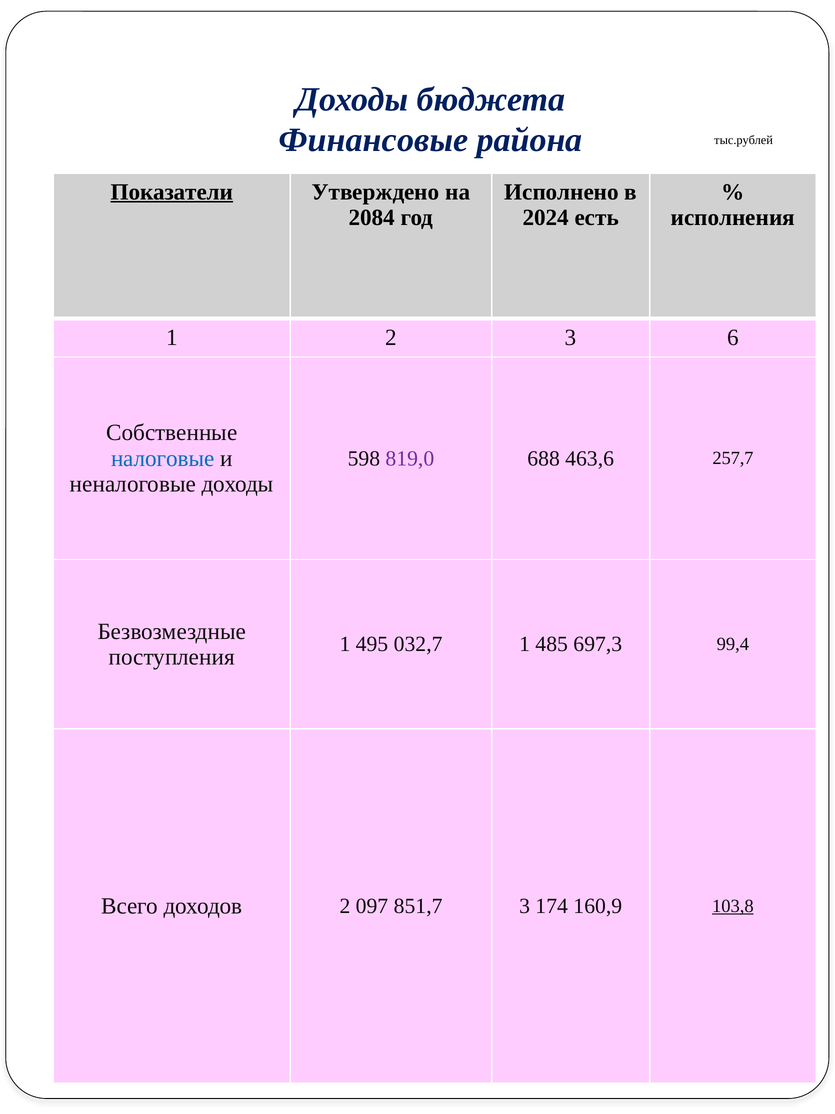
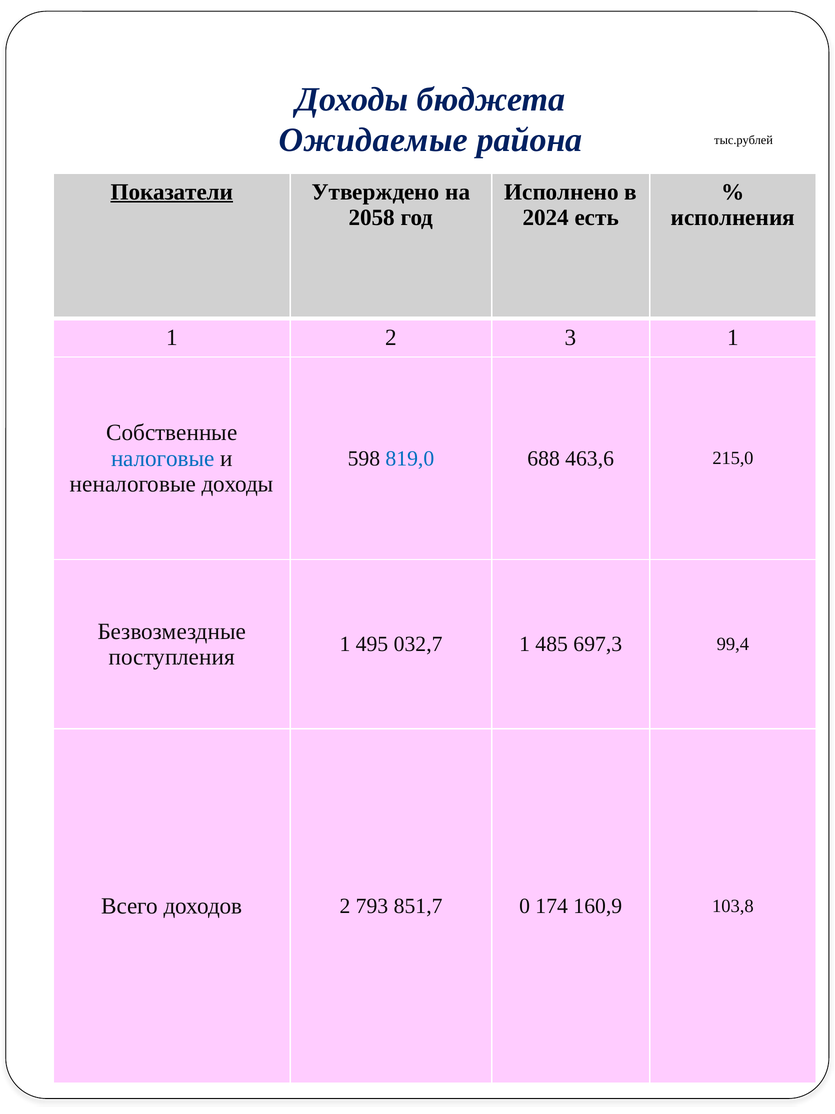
Финансовые: Финансовые -> Ожидаемые
2084: 2084 -> 2058
3 6: 6 -> 1
819,0 colour: purple -> blue
257,7: 257,7 -> 215,0
097: 097 -> 793
851,7 3: 3 -> 0
103,8 underline: present -> none
